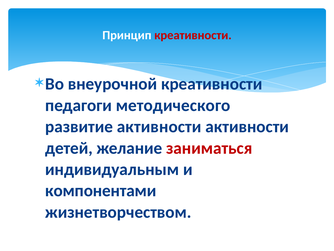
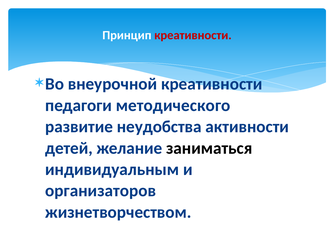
развитие активности: активности -> неудобства
заниматься colour: red -> black
компонентами: компонентами -> организаторов
